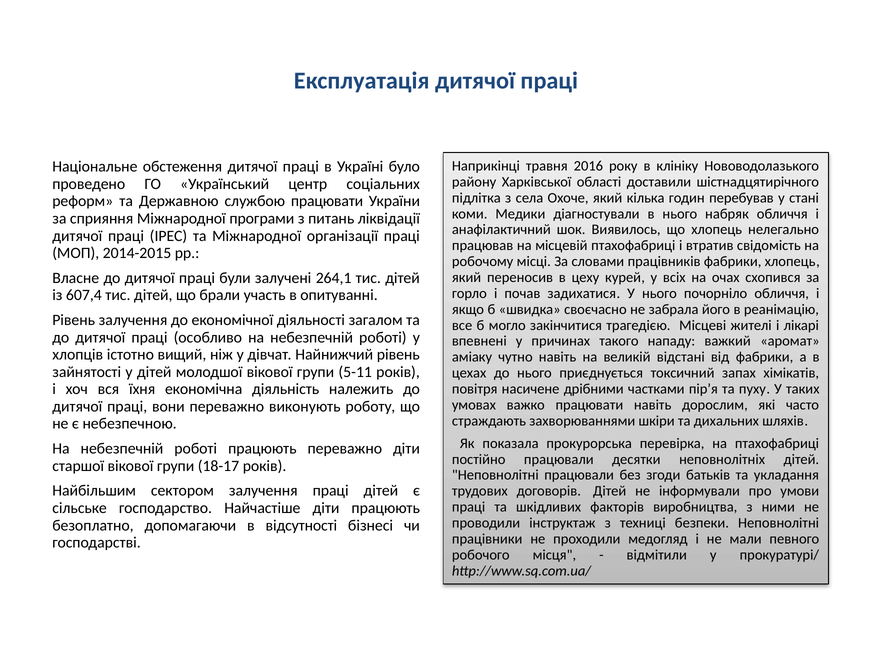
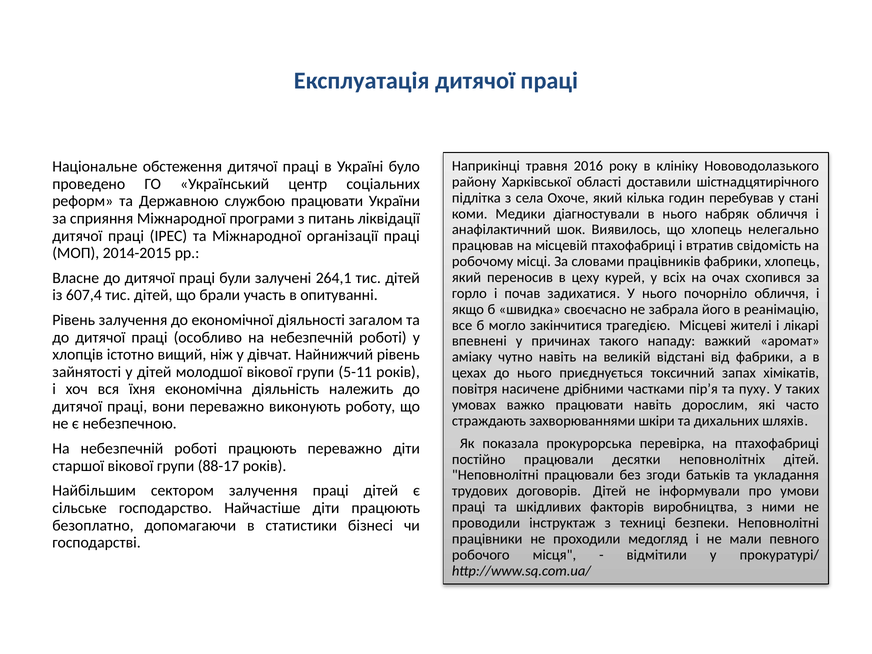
18-17: 18-17 -> 88-17
відсутності: відсутності -> статистики
